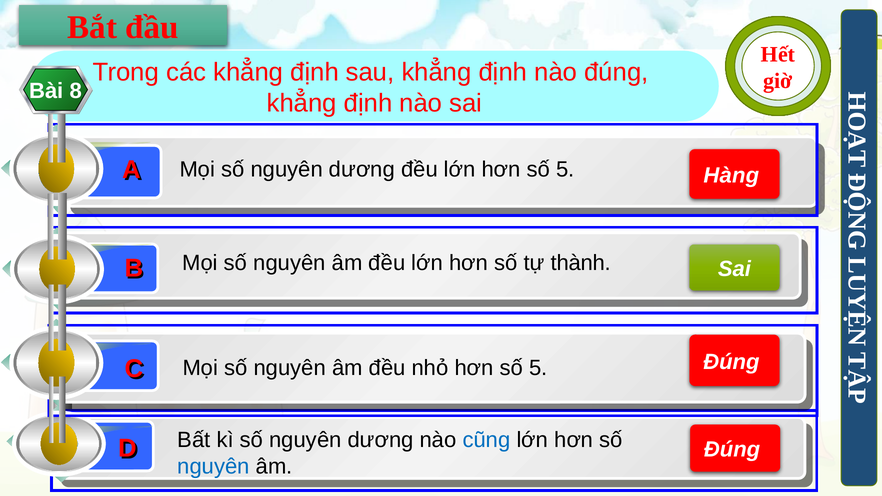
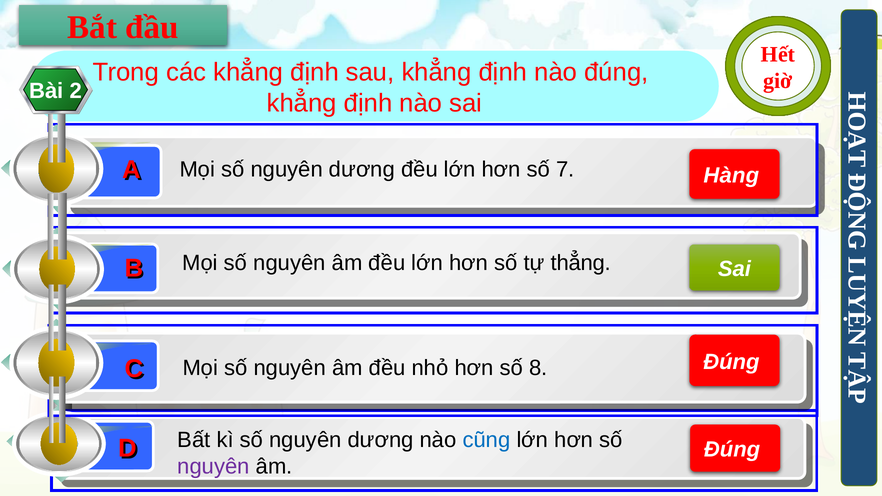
8: 8 -> 2
lớn hơn số 5: 5 -> 7
thành: thành -> thẳng
nhỏ hơn số 5: 5 -> 8
nguyên at (214, 467) colour: blue -> purple
